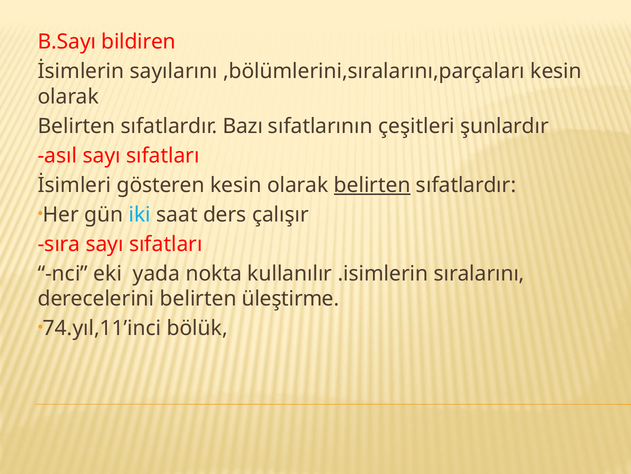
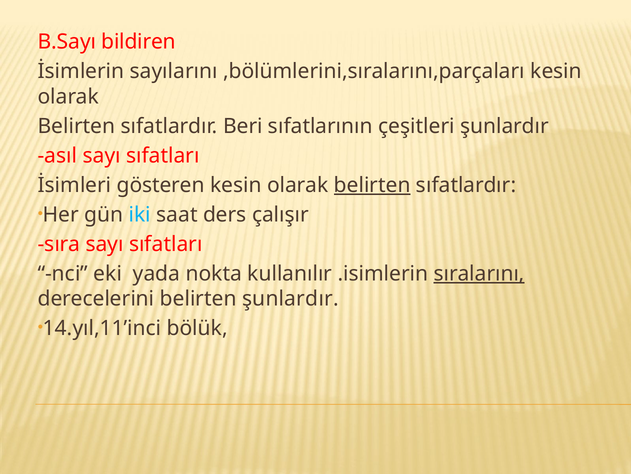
Bazı: Bazı -> Beri
sıralarını underline: none -> present
belirten üleştirme: üleştirme -> şunlardır
74.yıl,11’inci: 74.yıl,11’inci -> 14.yıl,11’inci
